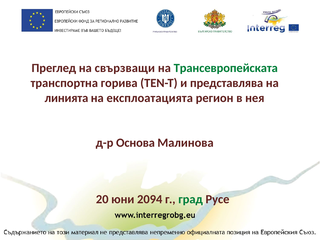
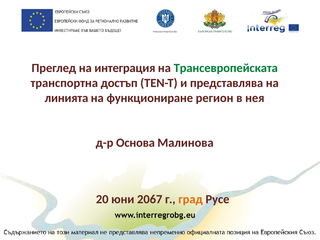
свързващи: свързващи -> интеграция
горива: горива -> достъп
експлоатацията: експлоатацията -> функциониране
2094: 2094 -> 2067
град colour: green -> orange
